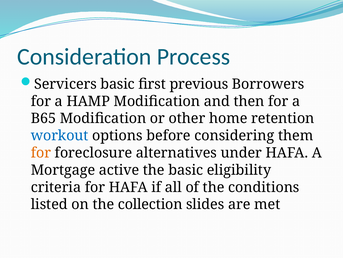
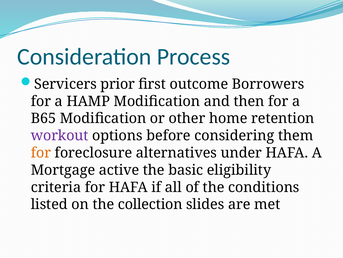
Servicers basic: basic -> prior
previous: previous -> outcome
workout colour: blue -> purple
